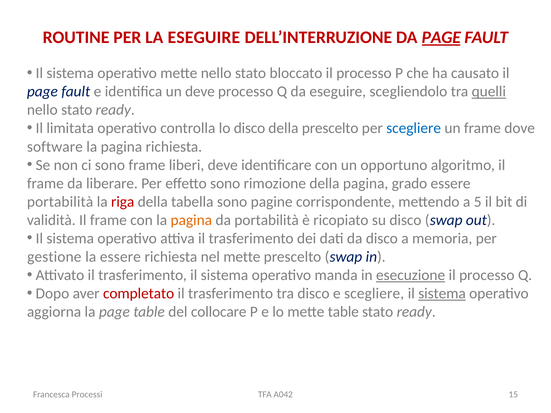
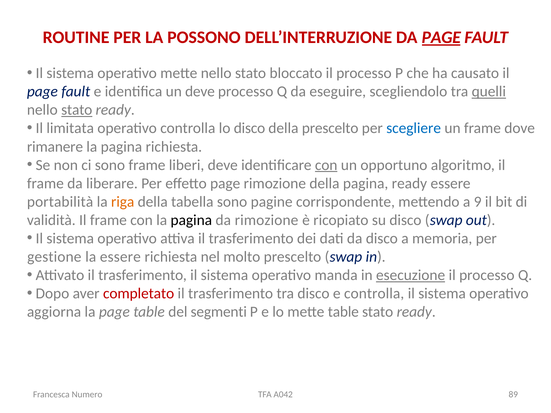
LA ESEGUIRE: ESEGUIRE -> POSSONO
stato at (77, 110) underline: none -> present
software: software -> rimanere
con at (326, 165) underline: none -> present
effetto sono: sono -> page
pagina grado: grado -> ready
riga colour: red -> orange
5: 5 -> 9
pagina at (191, 220) colour: orange -> black
da portabilità: portabilità -> rimozione
nel mette: mette -> molto
e scegliere: scegliere -> controlla
sistema at (442, 294) underline: present -> none
collocare: collocare -> segmenti
15: 15 -> 89
Processi: Processi -> Numero
